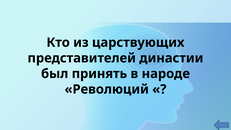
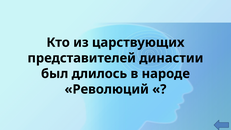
принять: принять -> длилось
